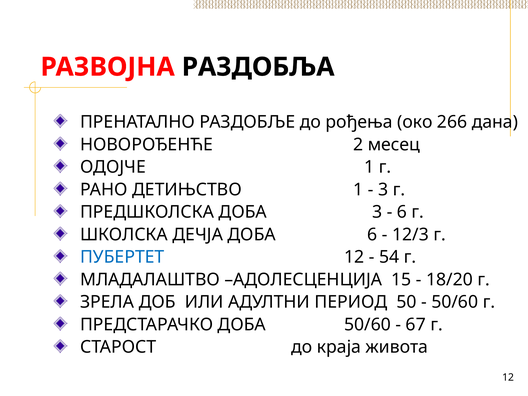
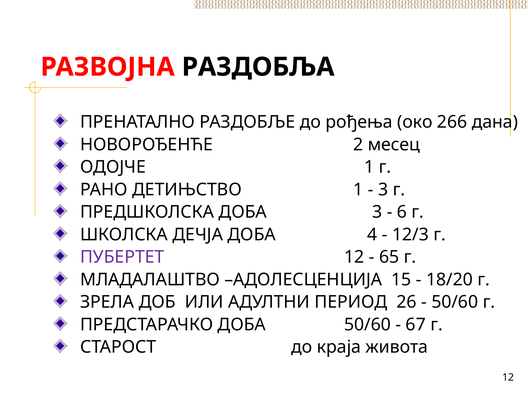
ДОБА 6: 6 -> 4
ПУБЕРТЕТ colour: blue -> purple
54: 54 -> 65
50: 50 -> 26
